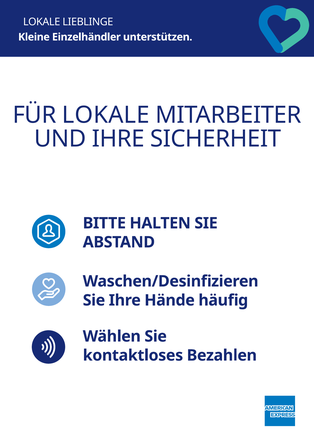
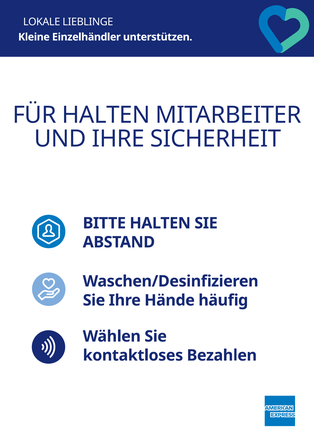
FÜR LOKALE: LOKALE -> HALTEN
